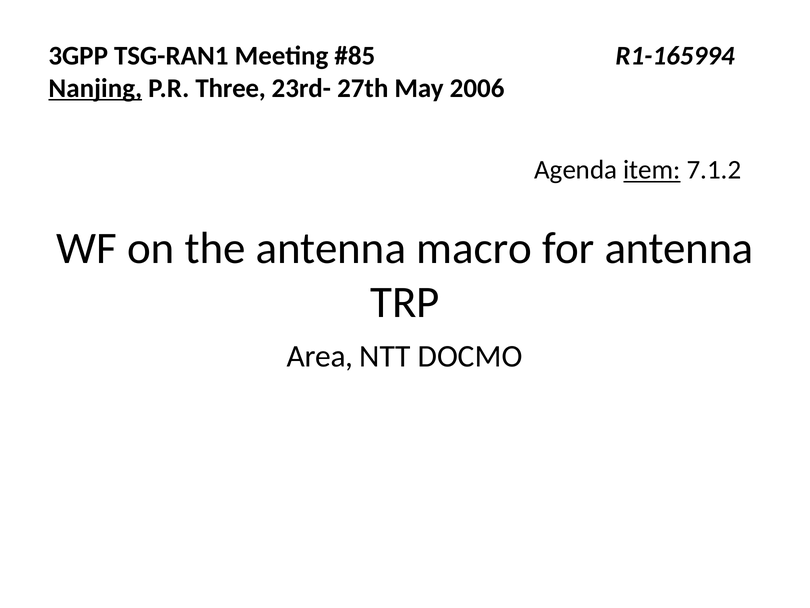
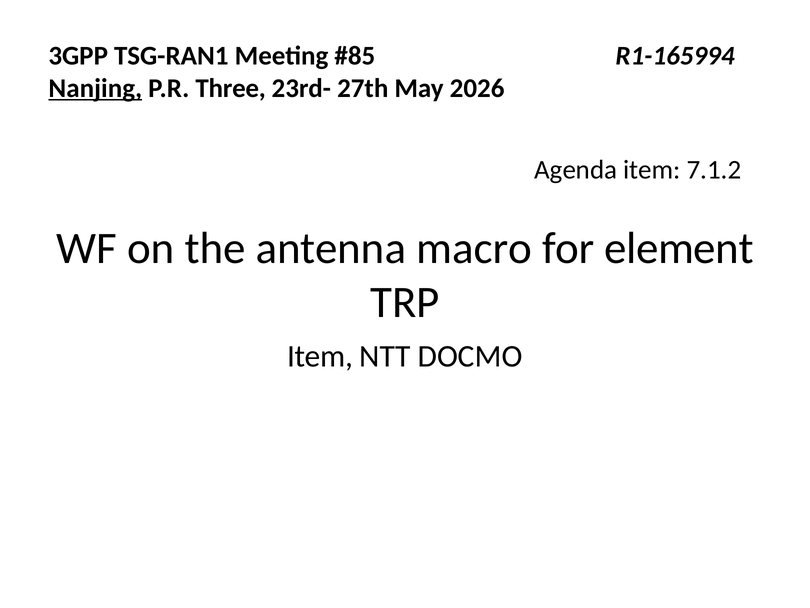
2006: 2006 -> 2026
item at (652, 170) underline: present -> none
for antenna: antenna -> element
Area at (320, 356): Area -> Item
